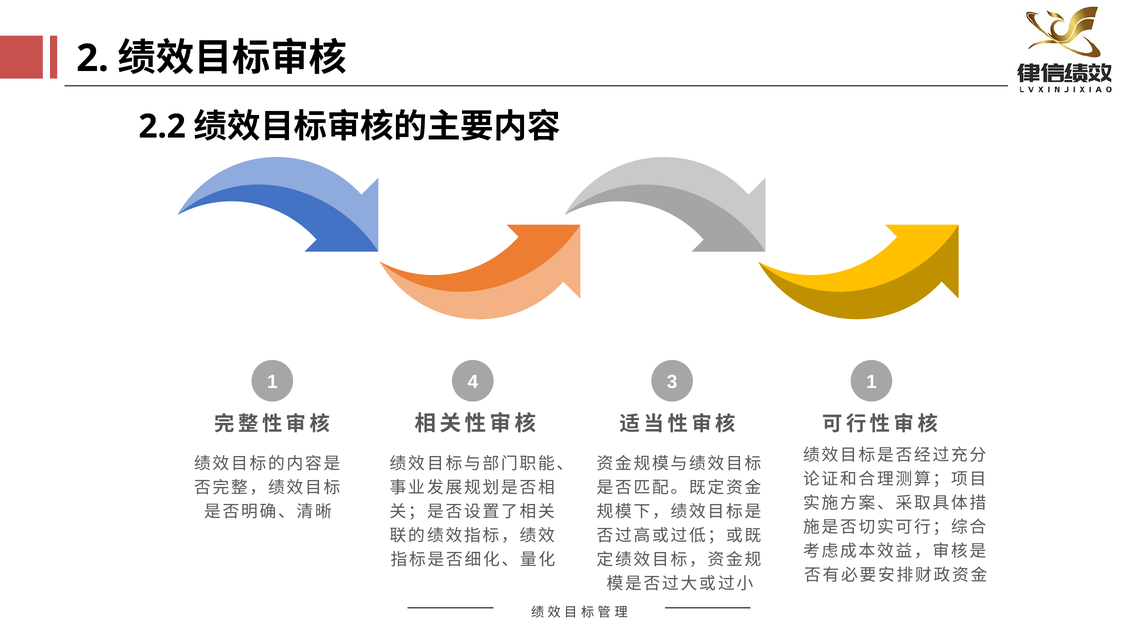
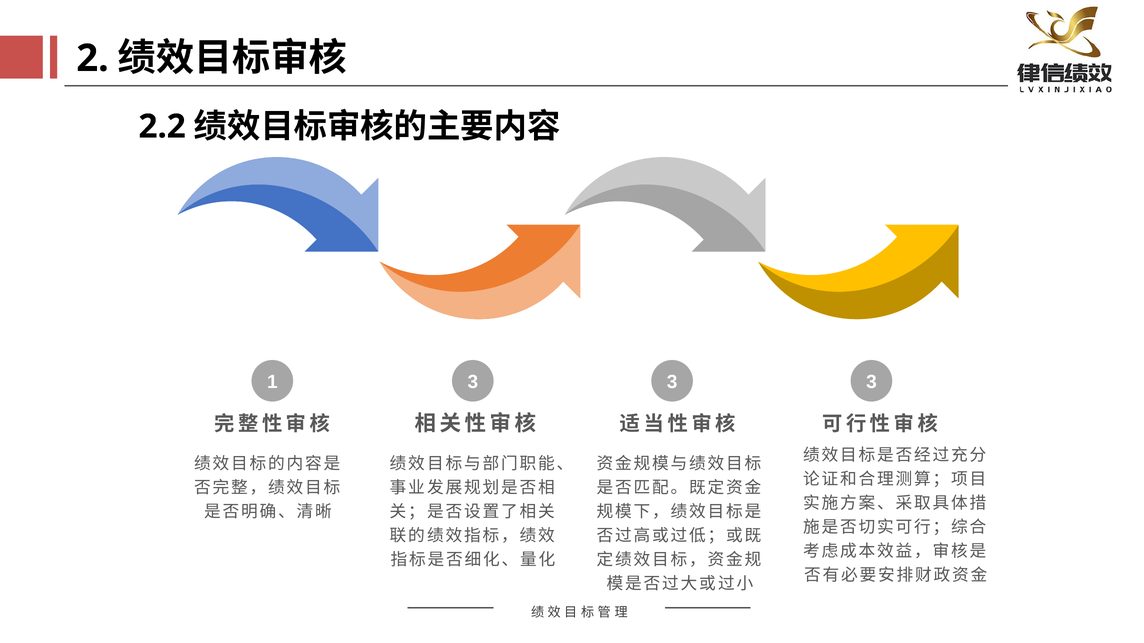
1 4: 4 -> 3
1 at (871, 382): 1 -> 3
